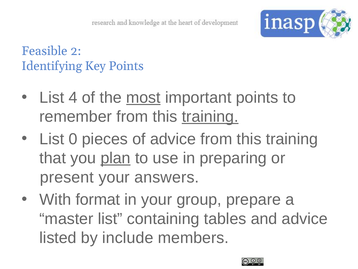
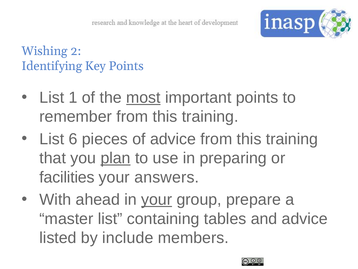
Feasible: Feasible -> Wishing
4: 4 -> 1
training at (210, 116) underline: present -> none
0: 0 -> 6
present: present -> facilities
format: format -> ahead
your at (157, 199) underline: none -> present
